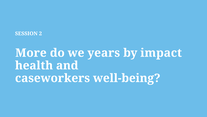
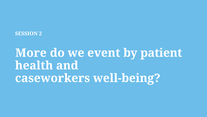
years: years -> event
impact: impact -> patient
